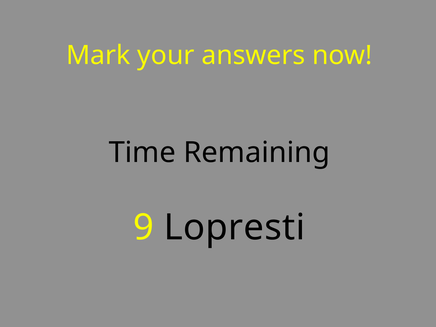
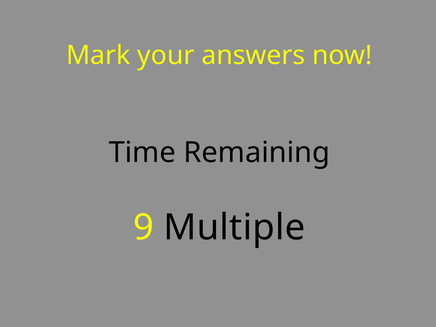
Lopresti: Lopresti -> Multiple
